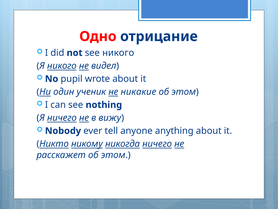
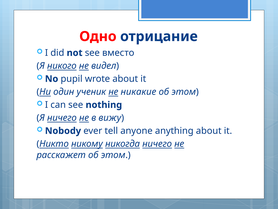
see никого: никого -> вместо
